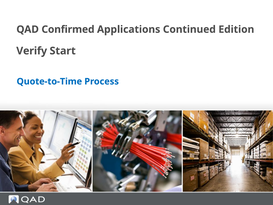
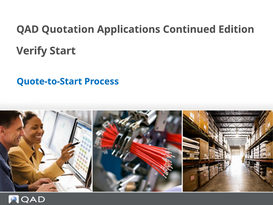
Confirmed: Confirmed -> Quotation
Quote-to-Time: Quote-to-Time -> Quote-to-Start
